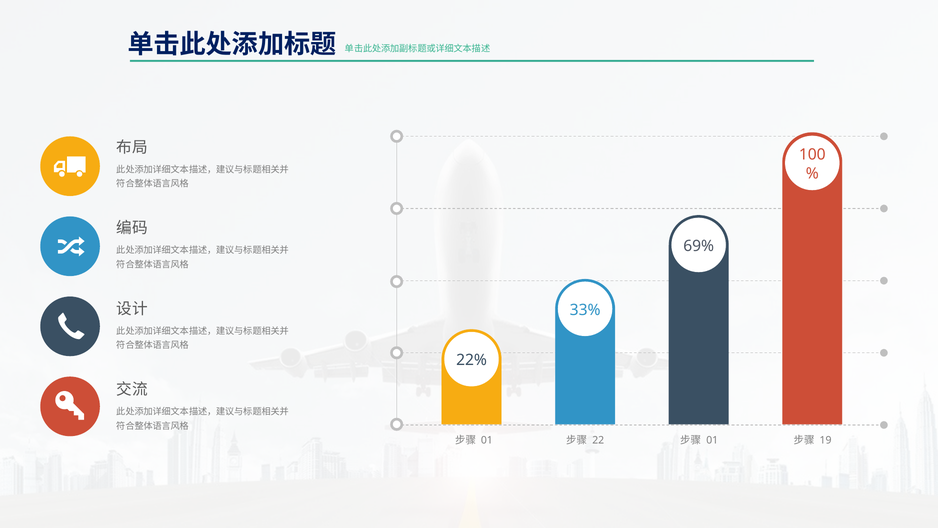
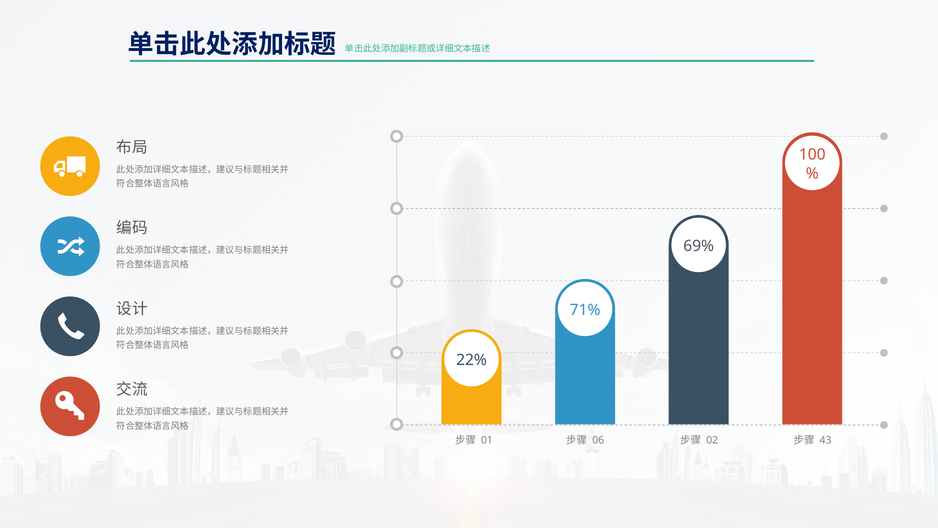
33%: 33% -> 71%
22: 22 -> 06
01 at (712, 440): 01 -> 02
19: 19 -> 43
